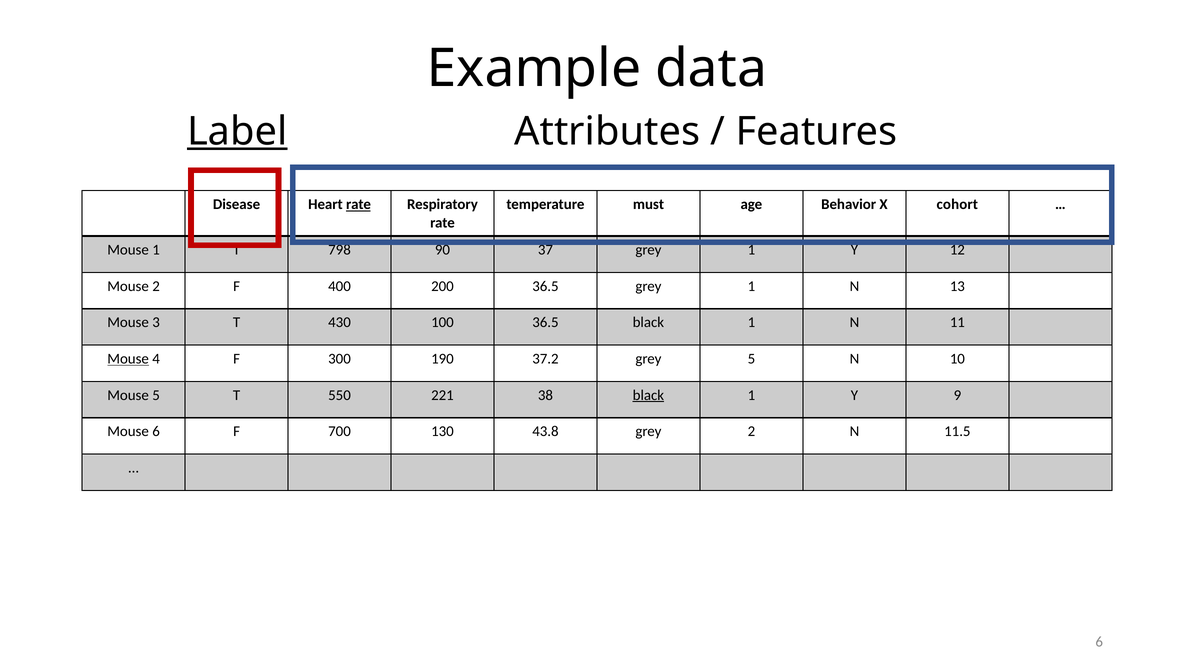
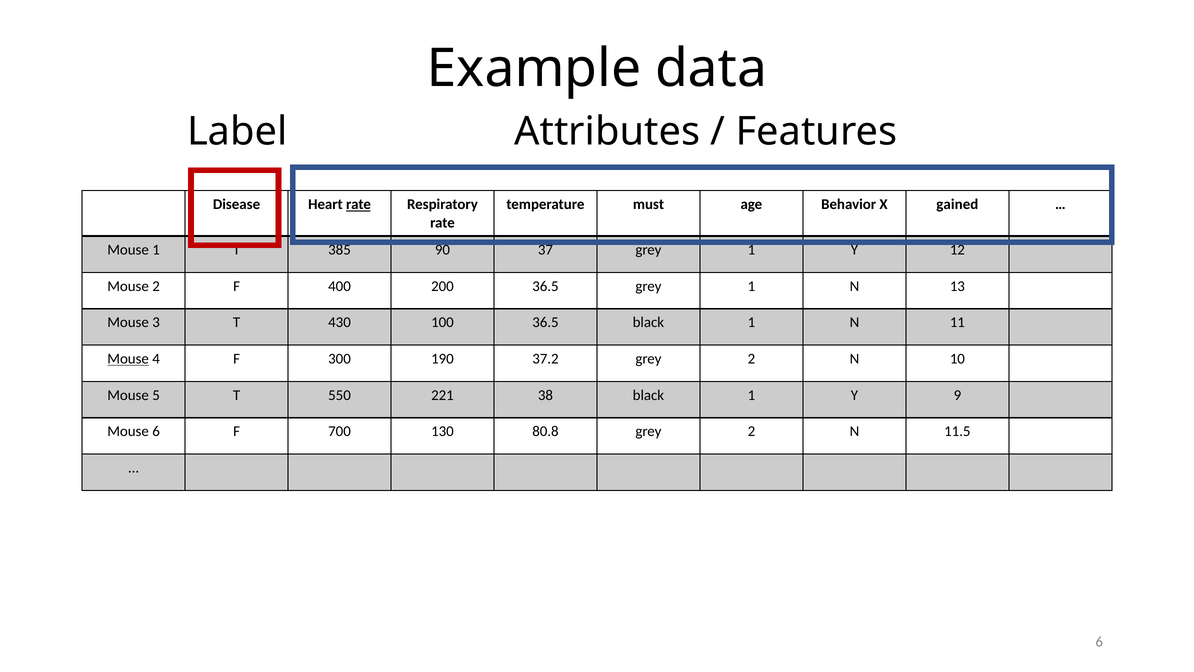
Label underline: present -> none
cohort: cohort -> gained
798: 798 -> 385
37.2 grey 5: 5 -> 2
black at (648, 395) underline: present -> none
43.8: 43.8 -> 80.8
